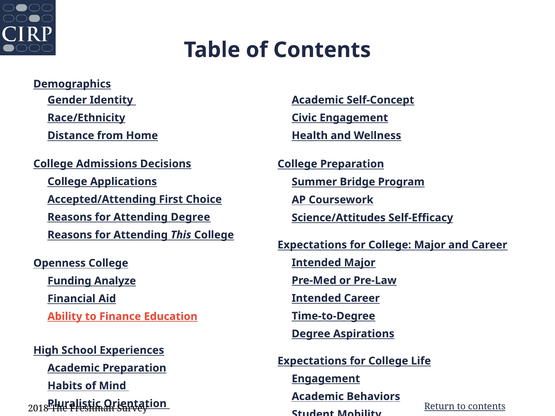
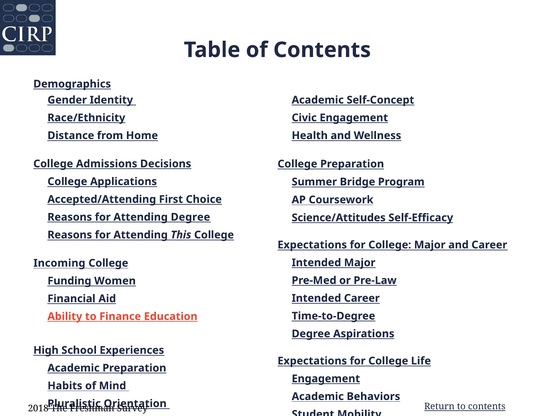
Openness: Openness -> Incoming
Analyze: Analyze -> Women
